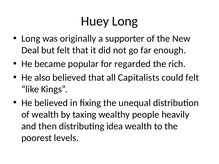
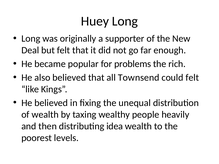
regarded: regarded -> problems
Capitalists: Capitalists -> Townsend
